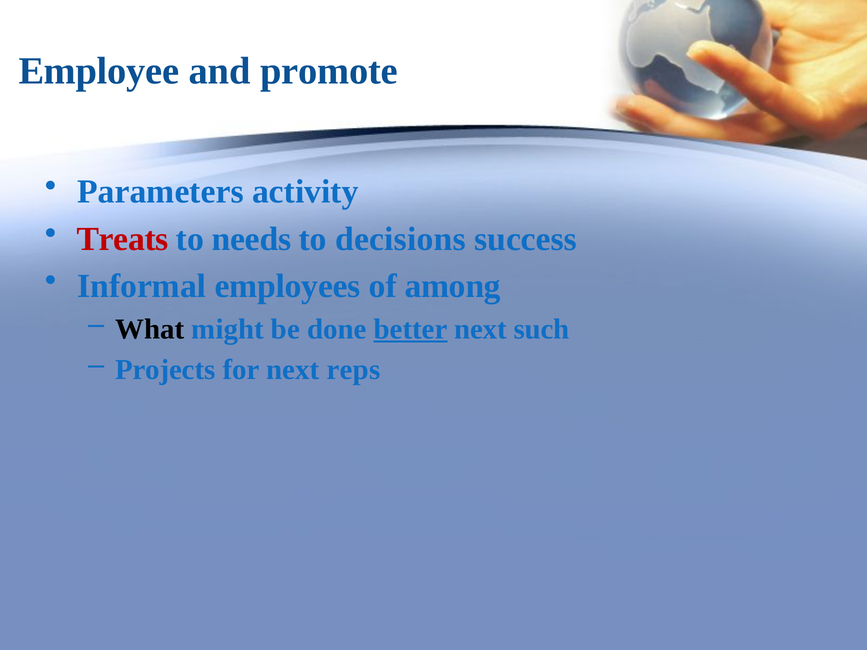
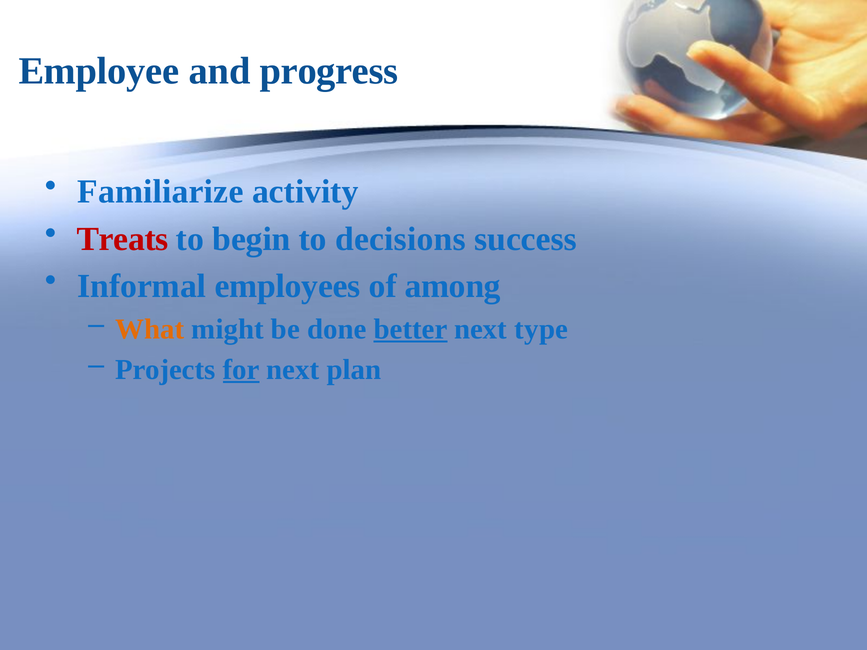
promote: promote -> progress
Parameters: Parameters -> Familiarize
needs: needs -> begin
What colour: black -> orange
such: such -> type
for underline: none -> present
reps: reps -> plan
